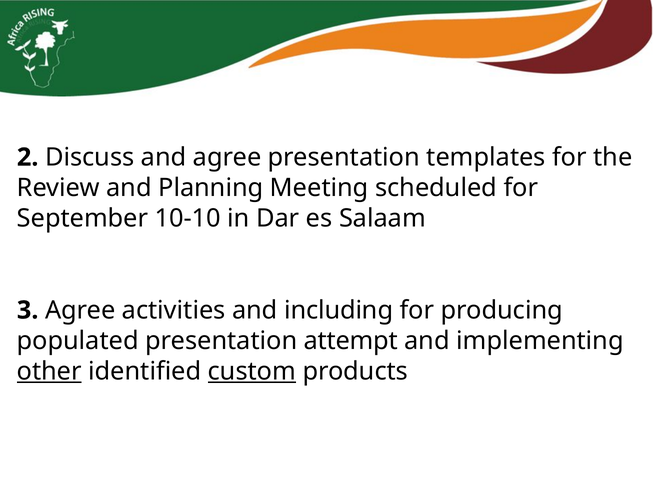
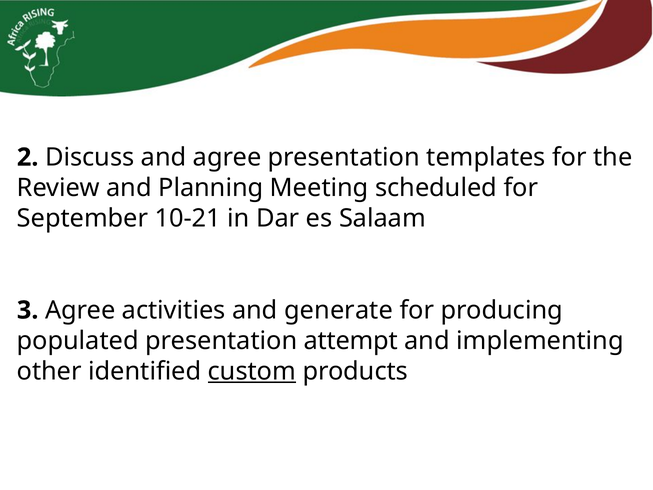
10-10: 10-10 -> 10-21
including: including -> generate
other underline: present -> none
